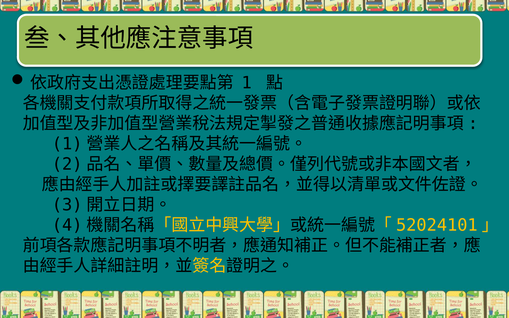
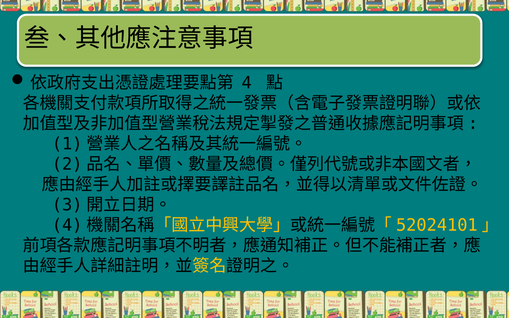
1: 1 -> 4
